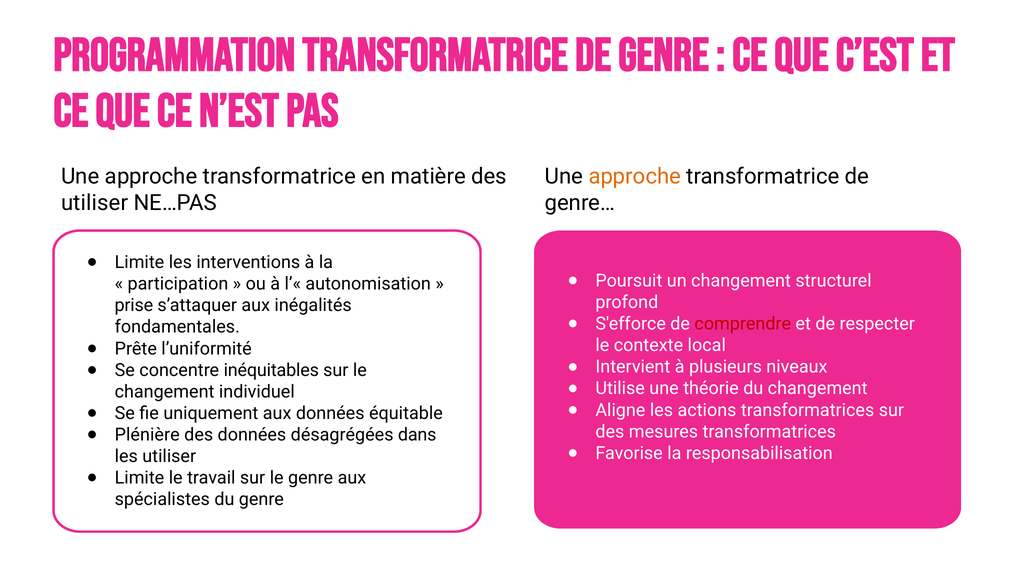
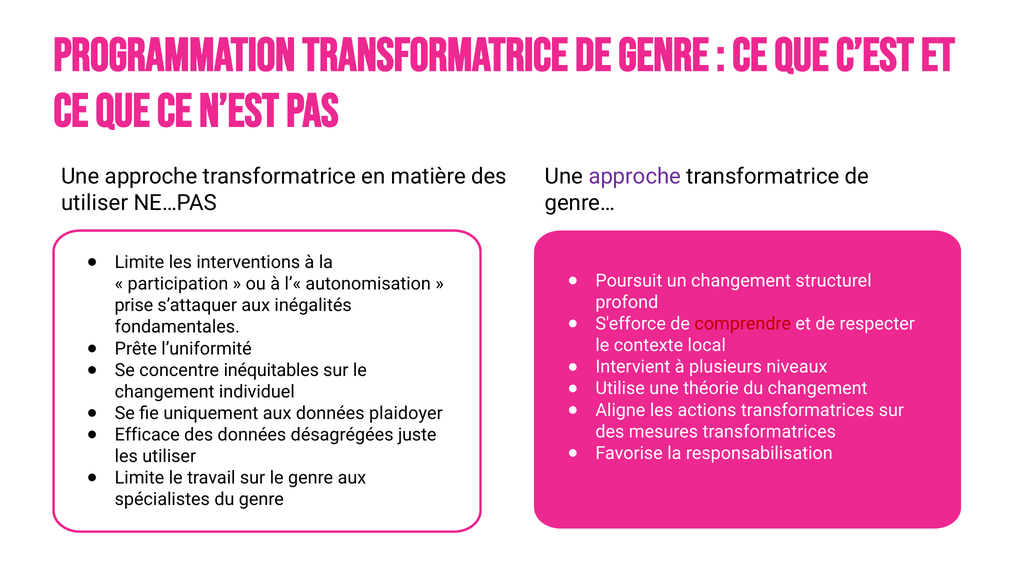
approche at (635, 176) colour: orange -> purple
équitable: équitable -> plaidoyer
Plénière: Plénière -> Efficace
dans: dans -> juste
